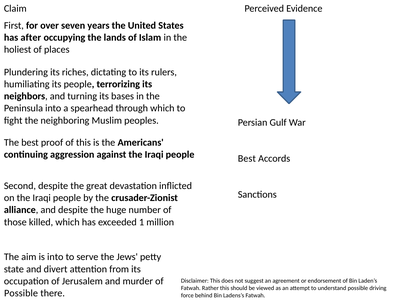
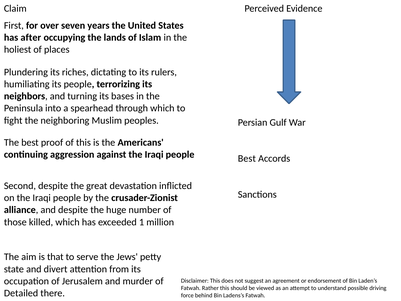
is into: into -> that
Possible at (21, 293): Possible -> Detailed
